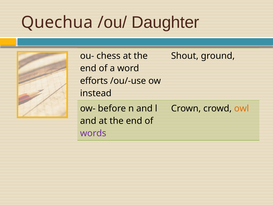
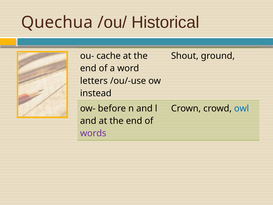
Daughter: Daughter -> Historical
chess: chess -> cache
efforts: efforts -> letters
owl colour: orange -> blue
